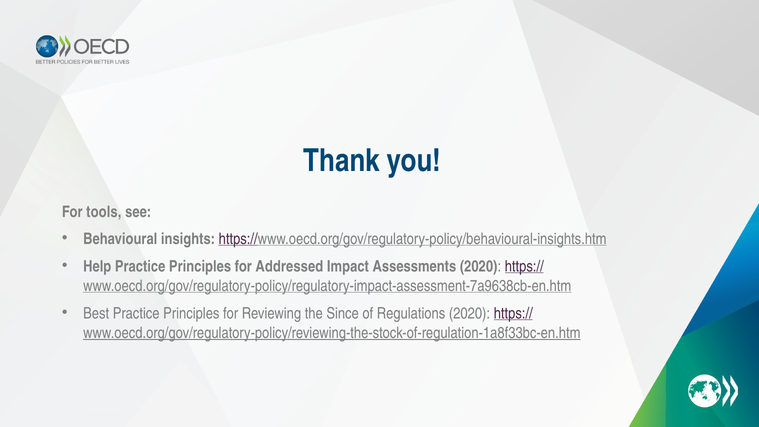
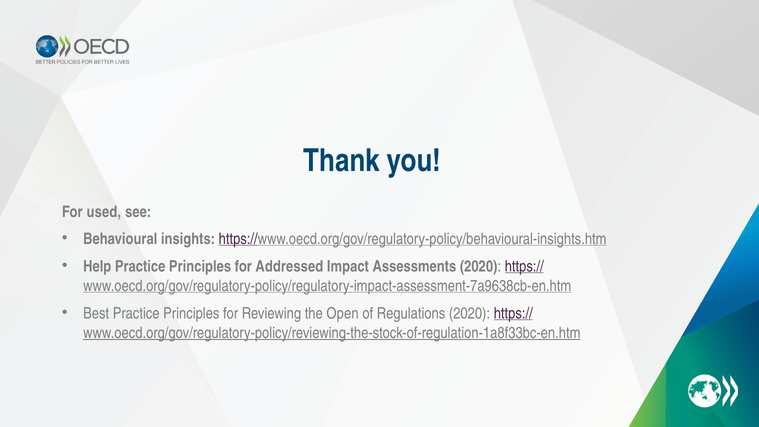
tools: tools -> used
Since: Since -> Open
